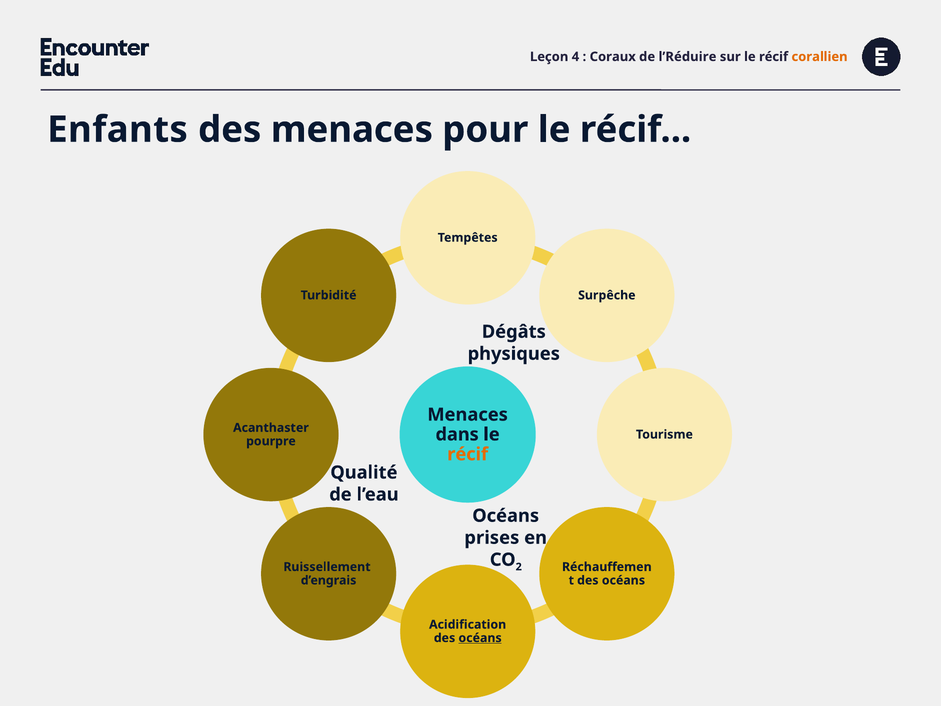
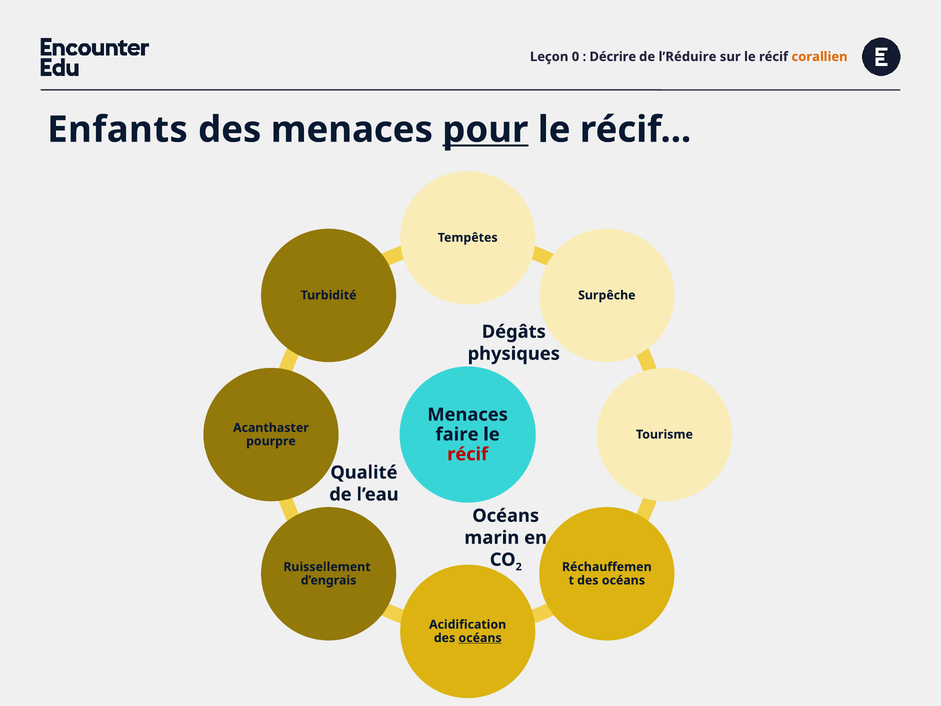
4: 4 -> 0
Coraux: Coraux -> Décrire
pour underline: none -> present
dans: dans -> faire
récif at (468, 454) colour: orange -> red
prises: prises -> marin
